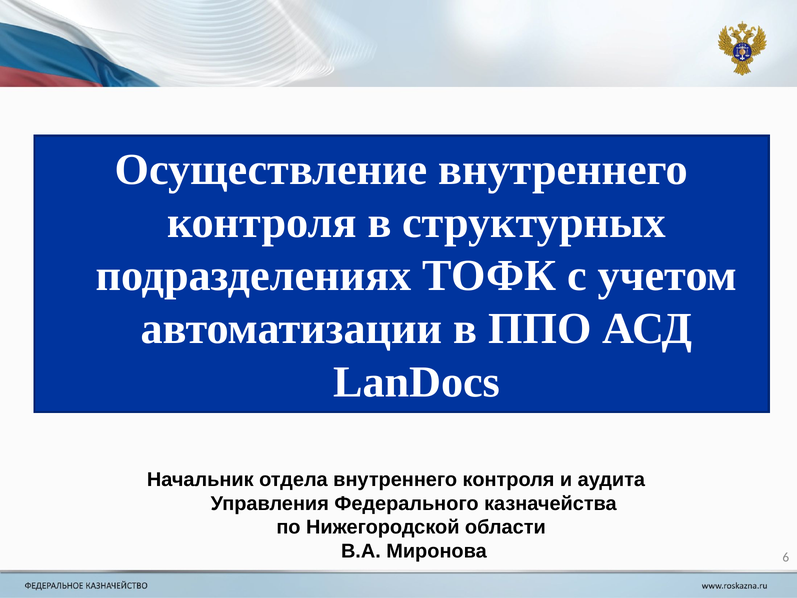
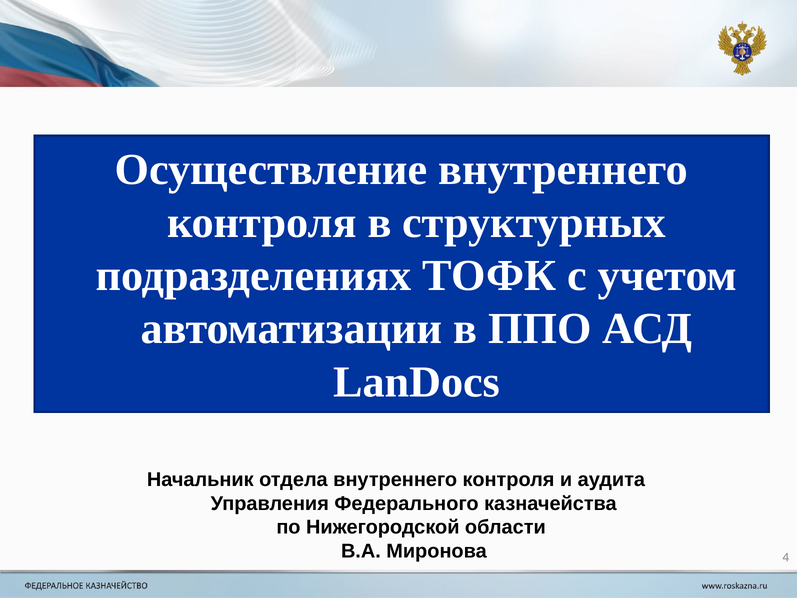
6: 6 -> 4
